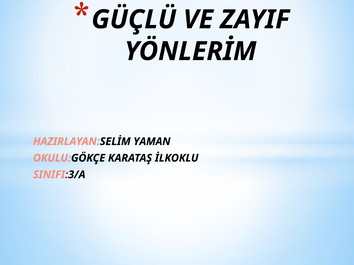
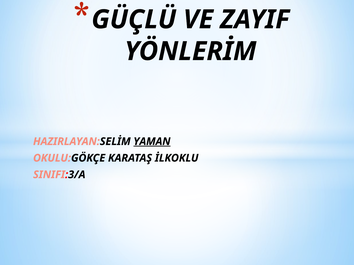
YAMAN underline: none -> present
